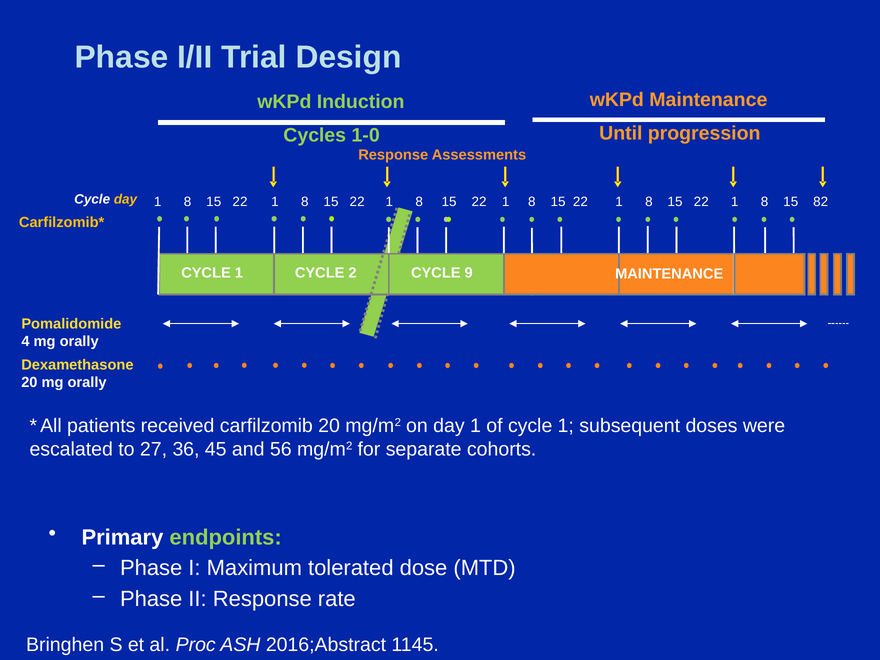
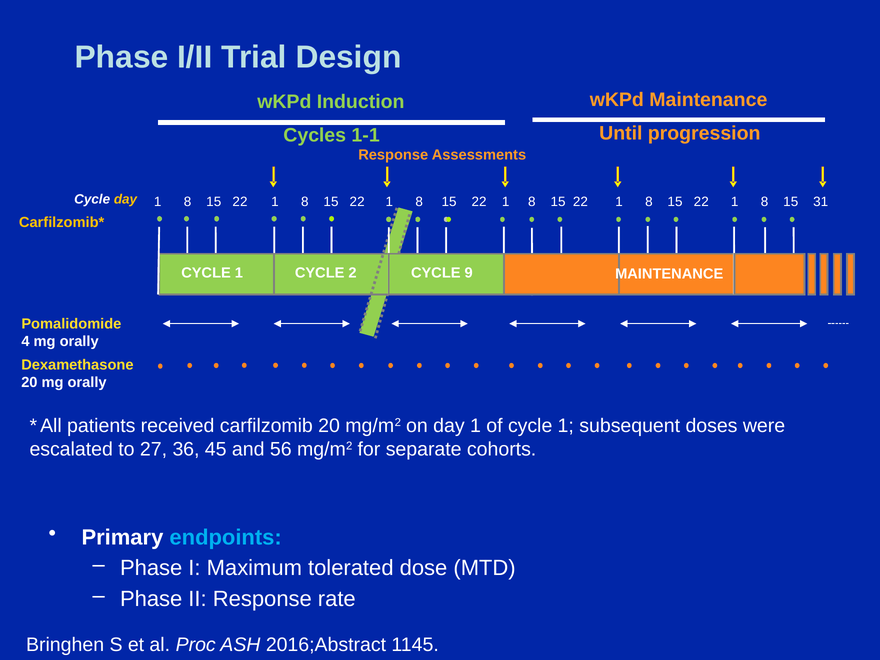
1-0: 1-0 -> 1-1
82: 82 -> 31
endpoints colour: light green -> light blue
